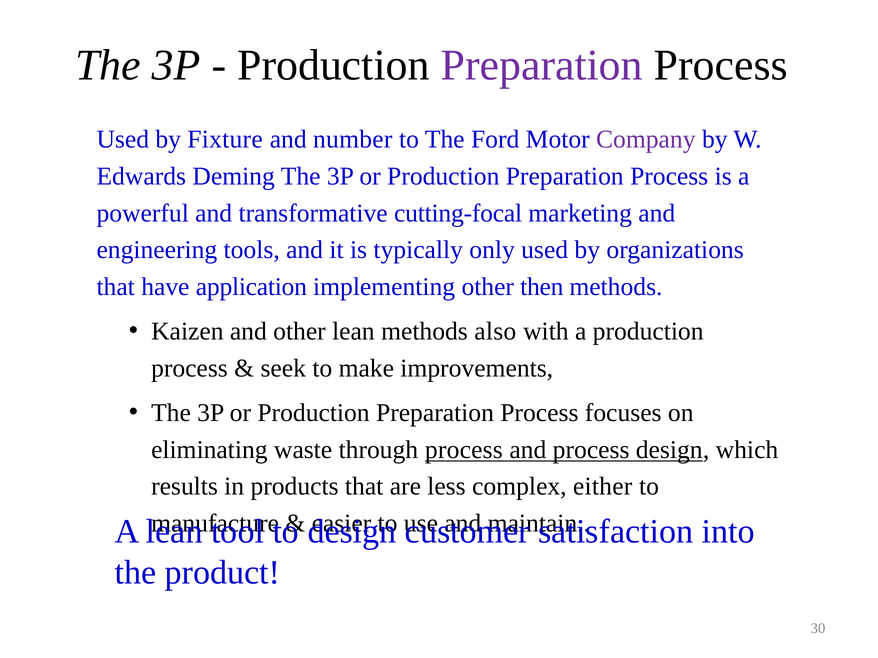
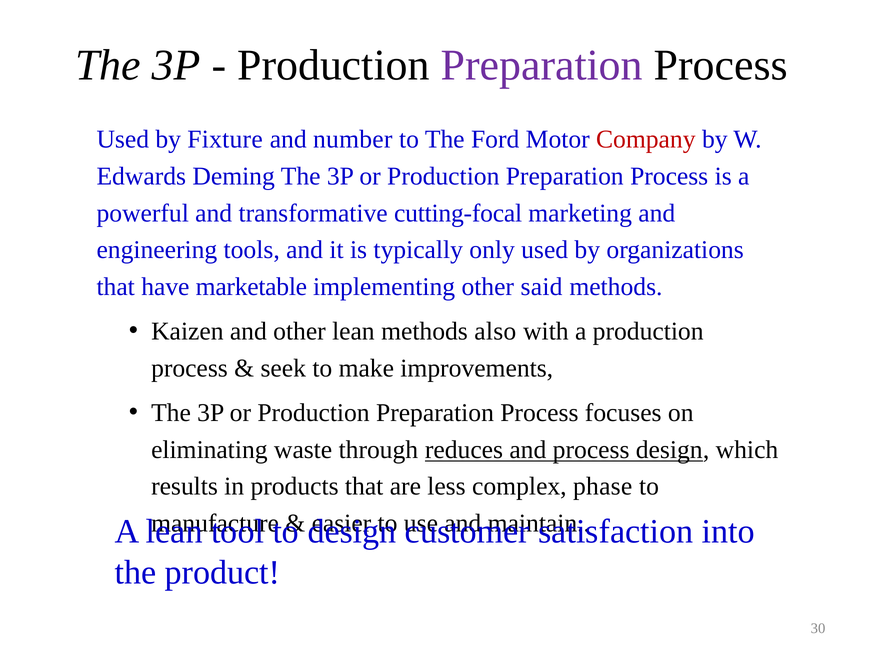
Company colour: purple -> red
application: application -> marketable
then: then -> said
through process: process -> reduces
either: either -> phase
